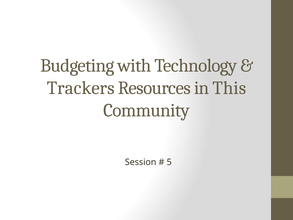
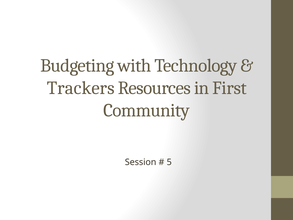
This: This -> First
